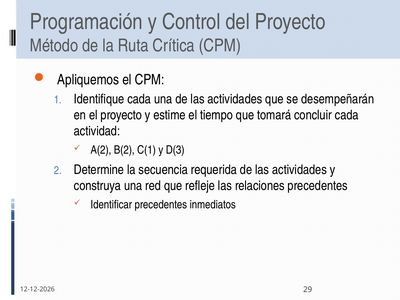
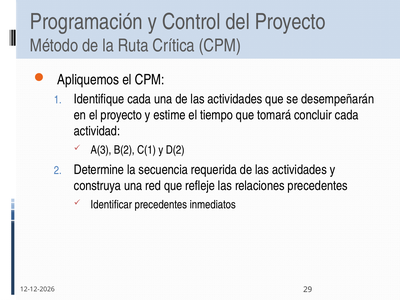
A(2: A(2 -> A(3
D(3: D(3 -> D(2
